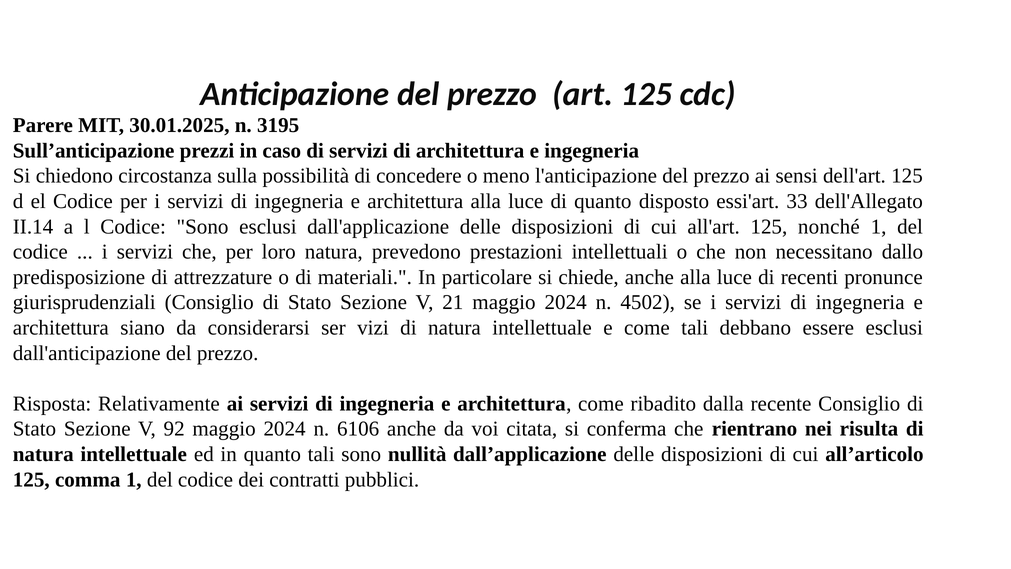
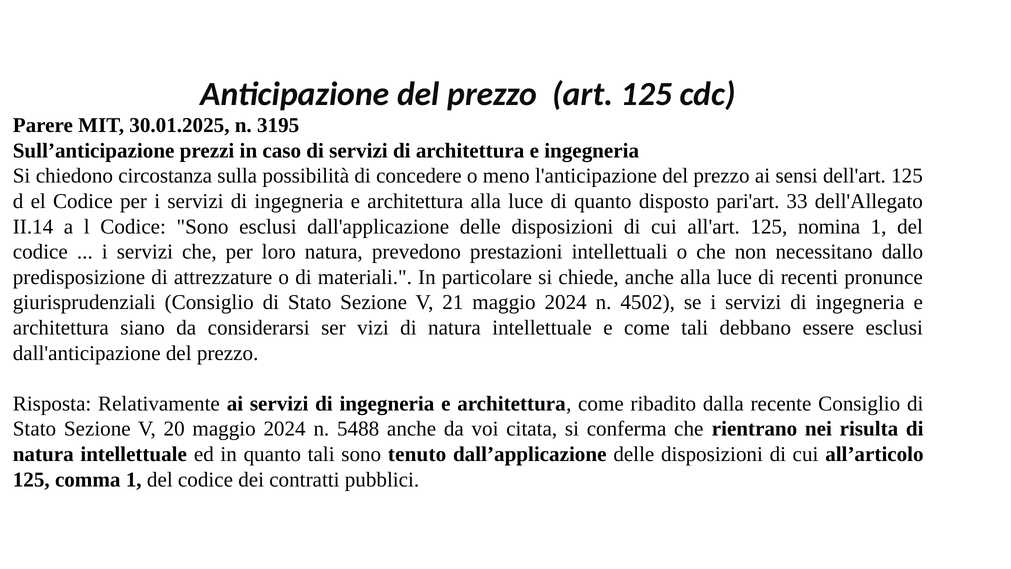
essi'art: essi'art -> pari'art
nonché: nonché -> nomina
92: 92 -> 20
6106: 6106 -> 5488
nullità: nullità -> tenuto
